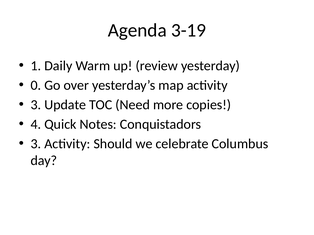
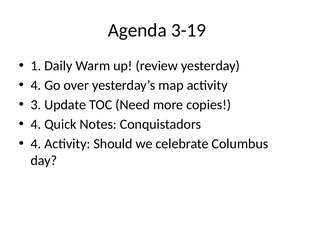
0 at (36, 85): 0 -> 4
3 at (36, 144): 3 -> 4
